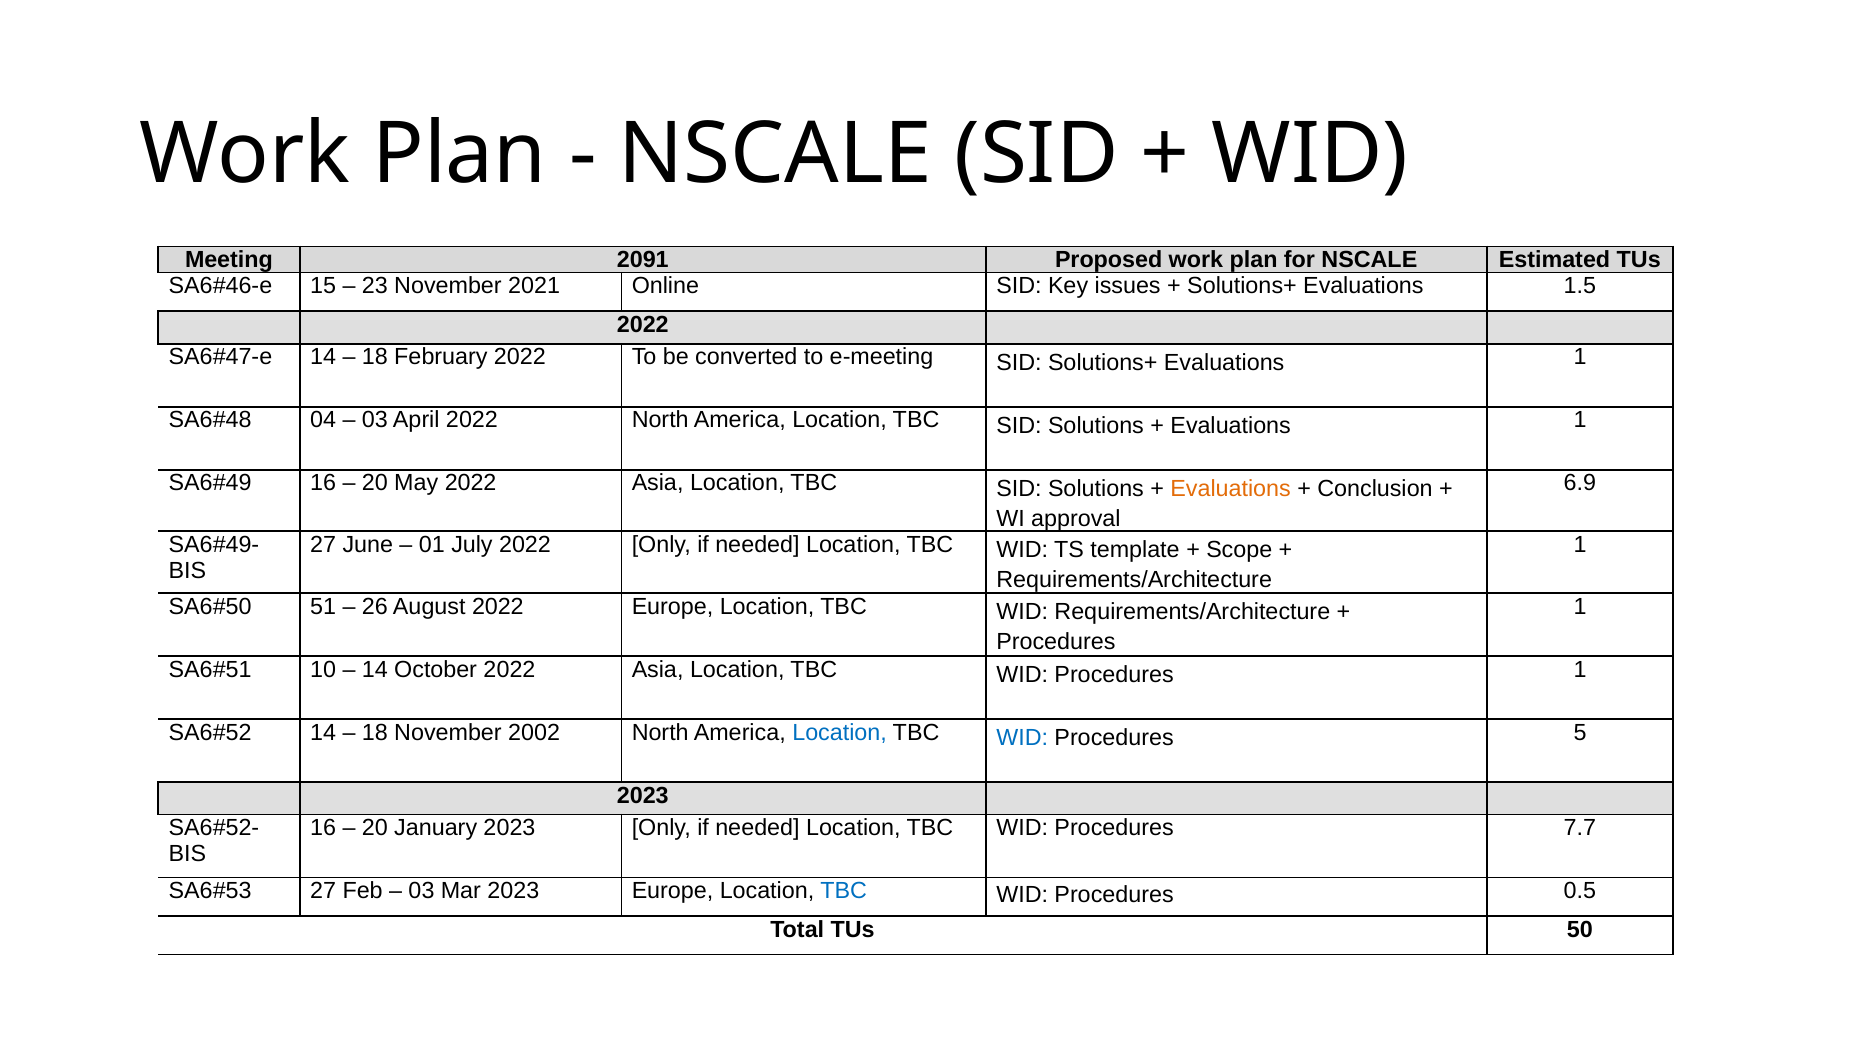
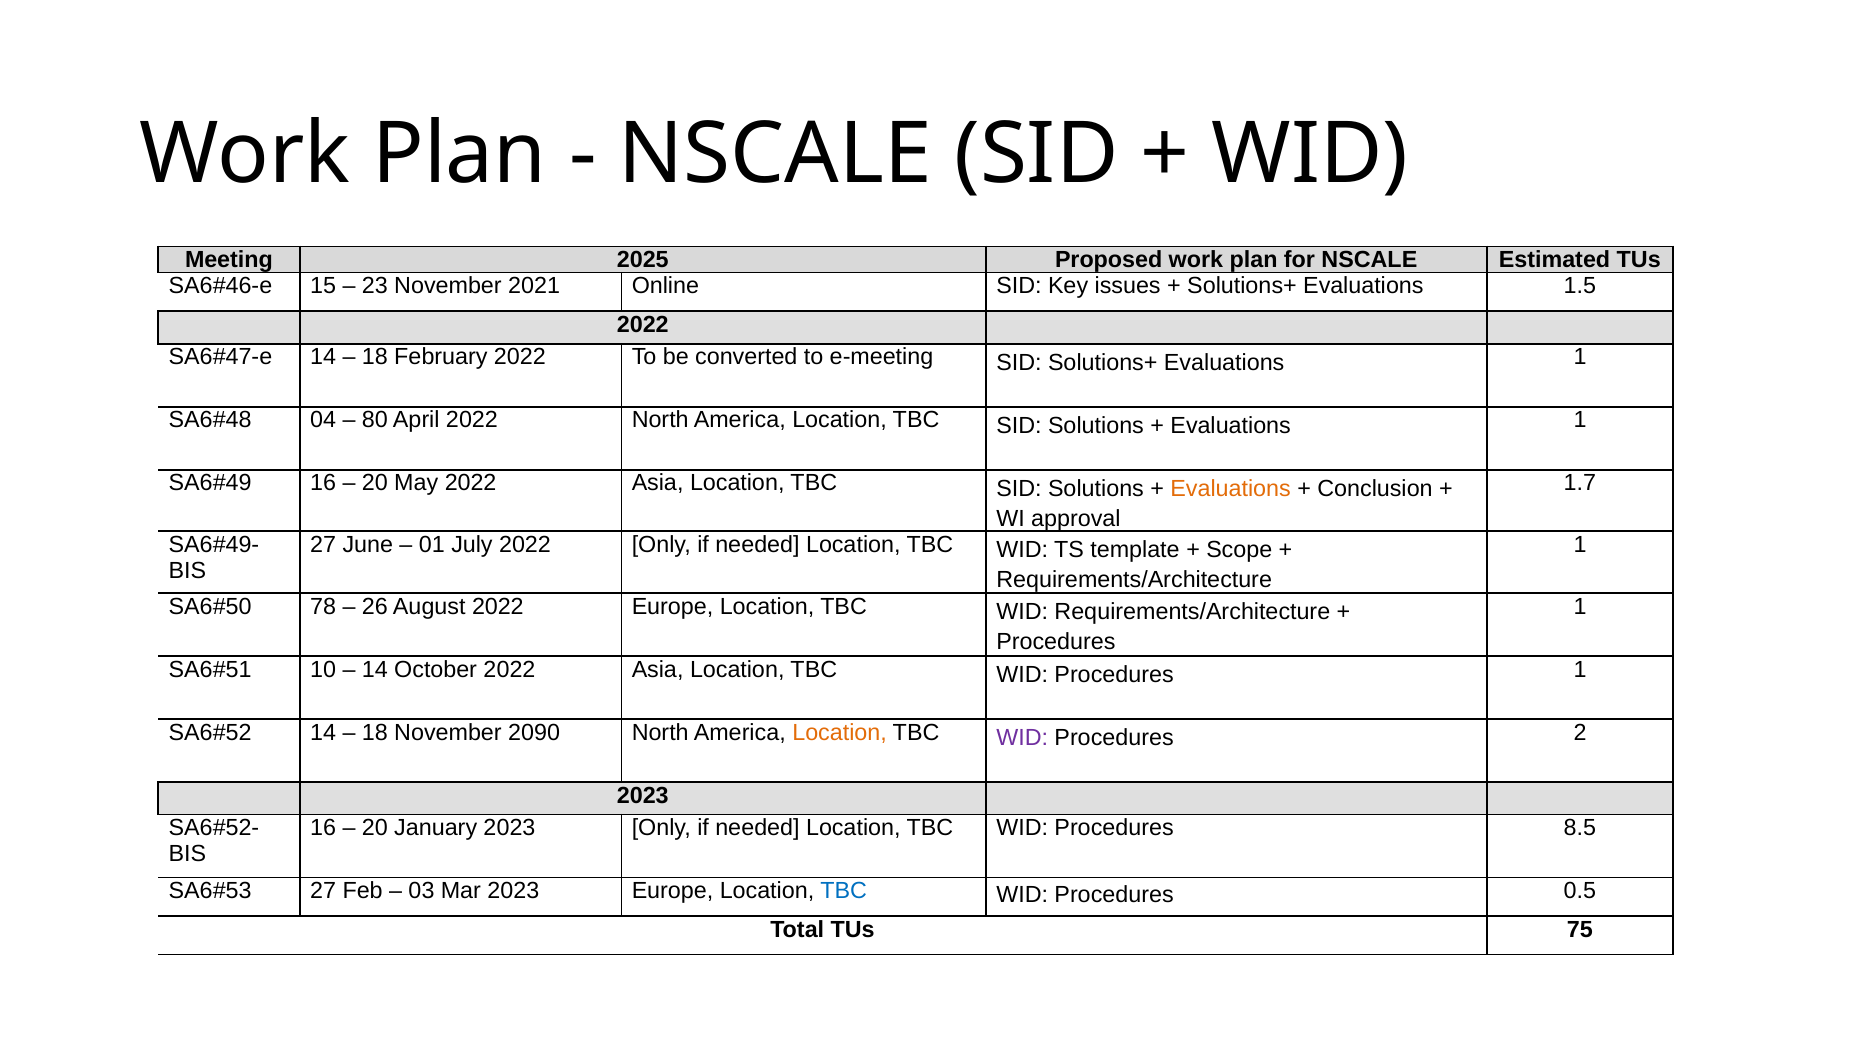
2091: 2091 -> 2025
03 at (375, 420): 03 -> 80
6.9: 6.9 -> 1.7
51: 51 -> 78
2002: 2002 -> 2090
Location at (840, 733) colour: blue -> orange
WID at (1022, 738) colour: blue -> purple
5: 5 -> 2
7.7: 7.7 -> 8.5
50: 50 -> 75
